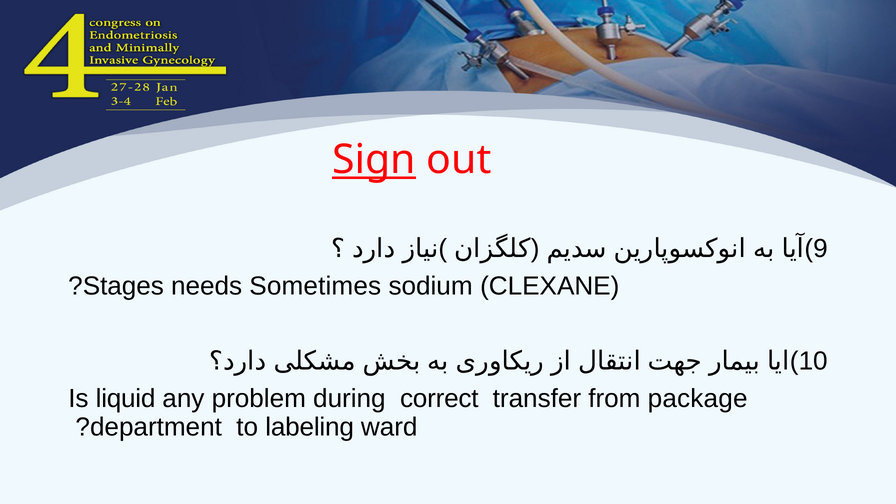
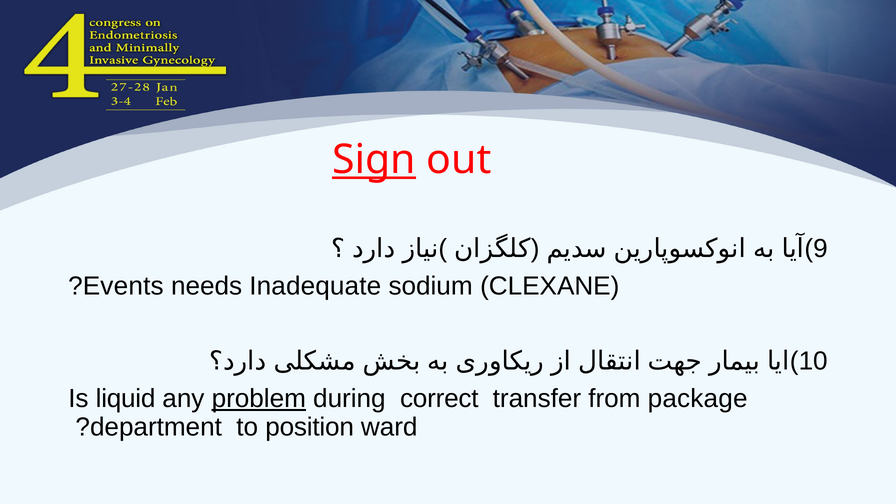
Stages: Stages -> Events
Sometimes: Sometimes -> Inadequate
problem underline: none -> present
labeling: labeling -> position
